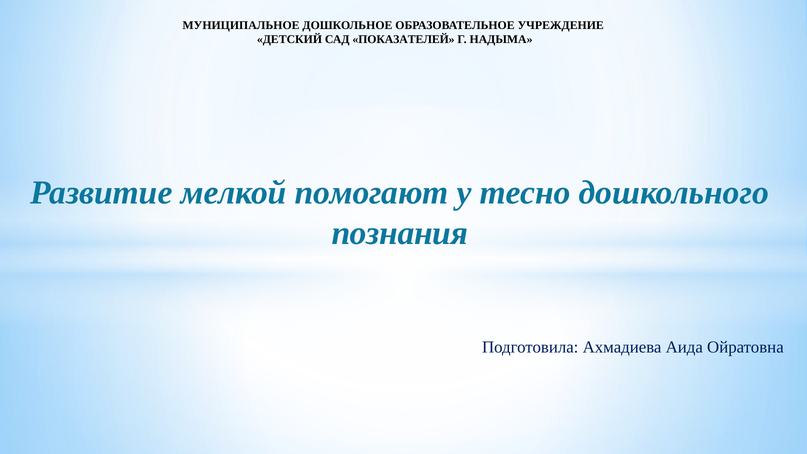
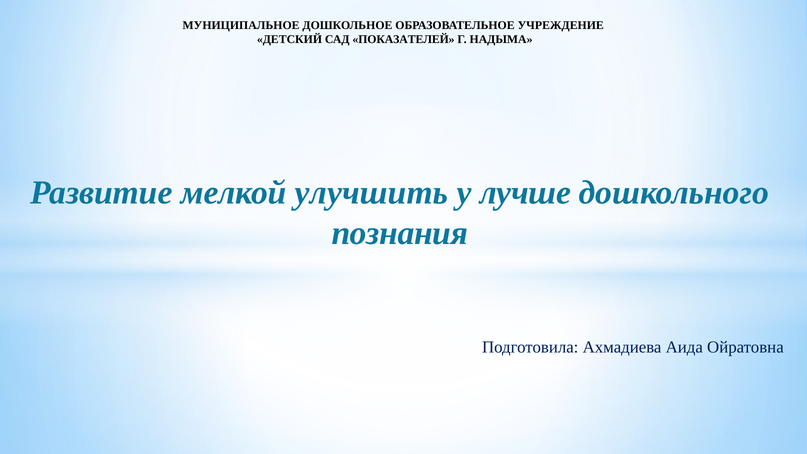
помогают: помогают -> улучшить
тесно: тесно -> лучше
